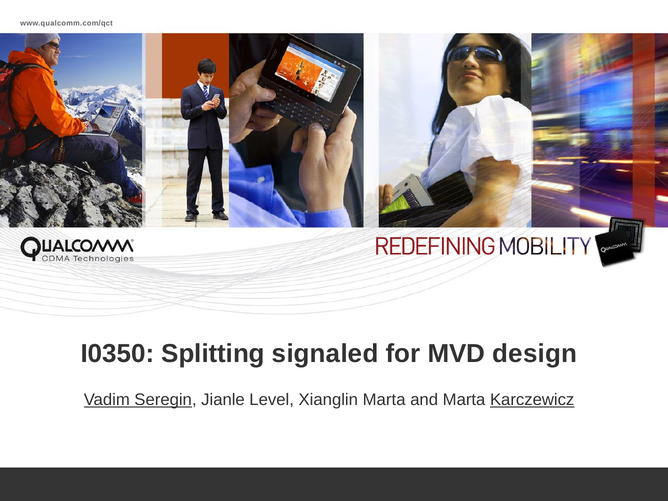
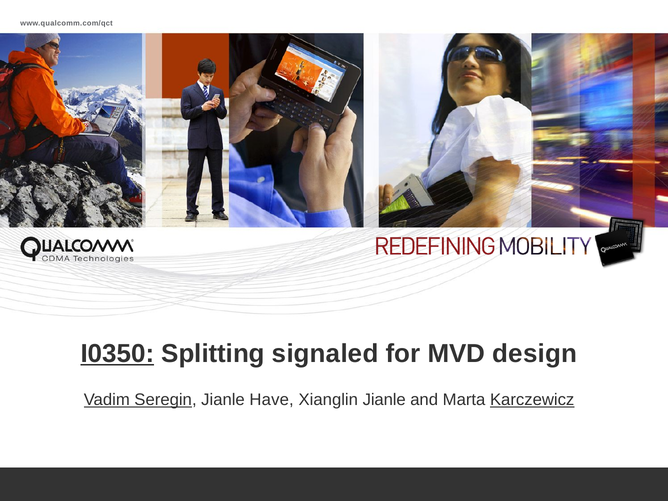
I0350 underline: none -> present
Level: Level -> Have
Xianglin Marta: Marta -> Jianle
